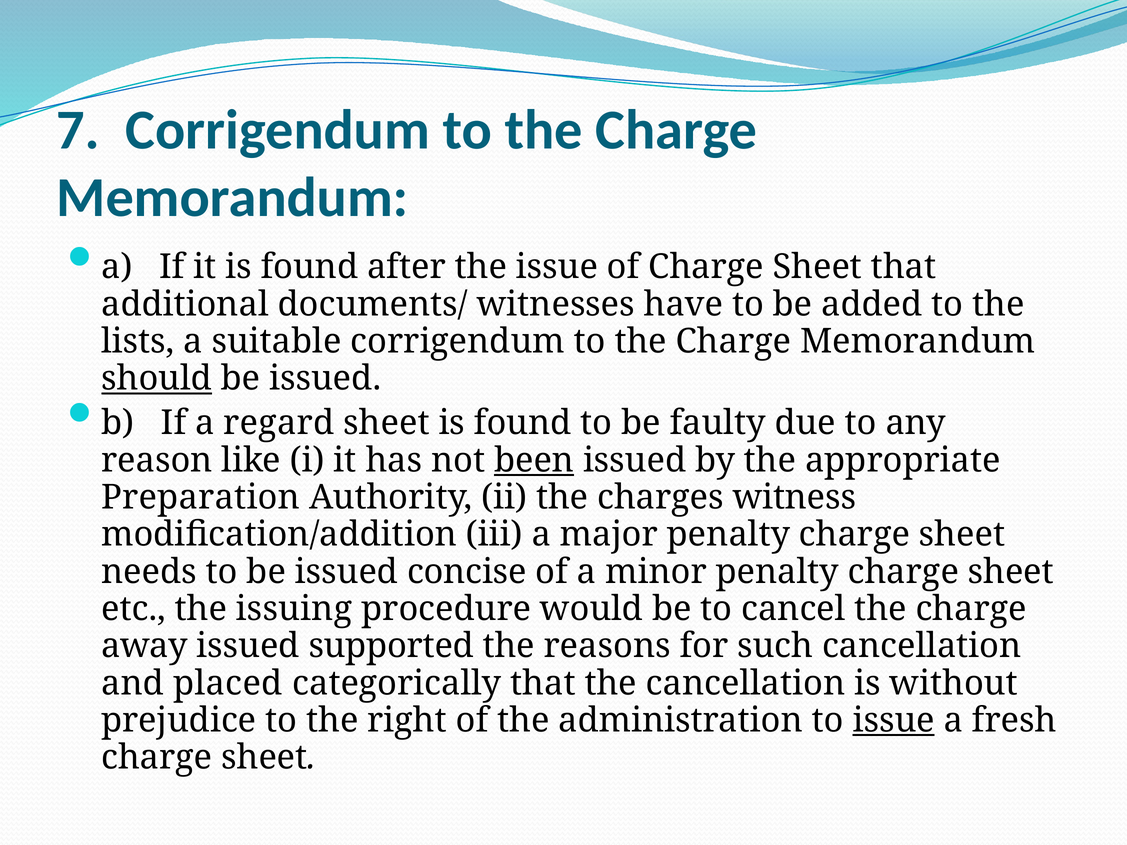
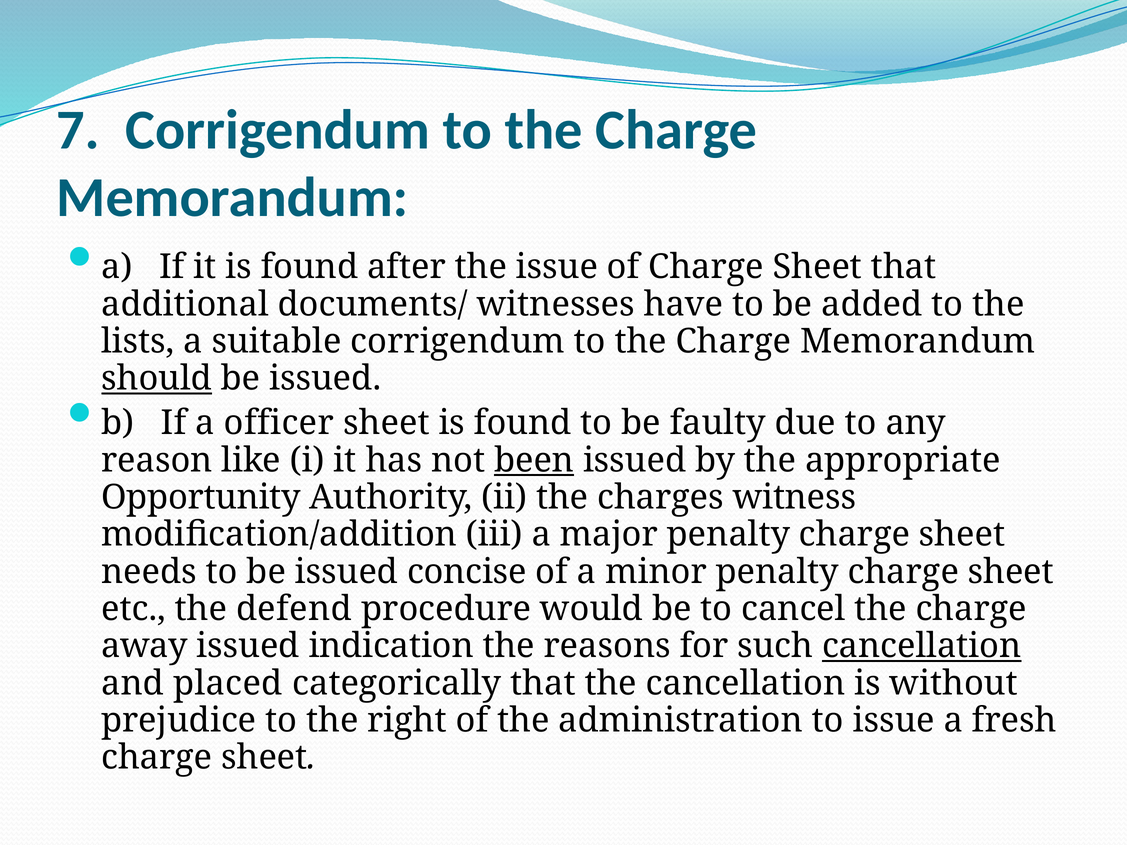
regard: regard -> officer
Preparation: Preparation -> Opportunity
issuing: issuing -> defend
supported: supported -> indication
cancellation at (922, 646) underline: none -> present
issue at (894, 721) underline: present -> none
